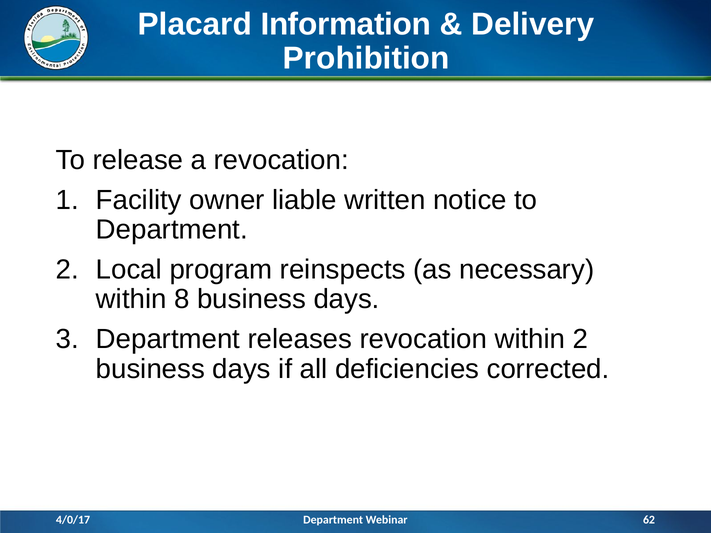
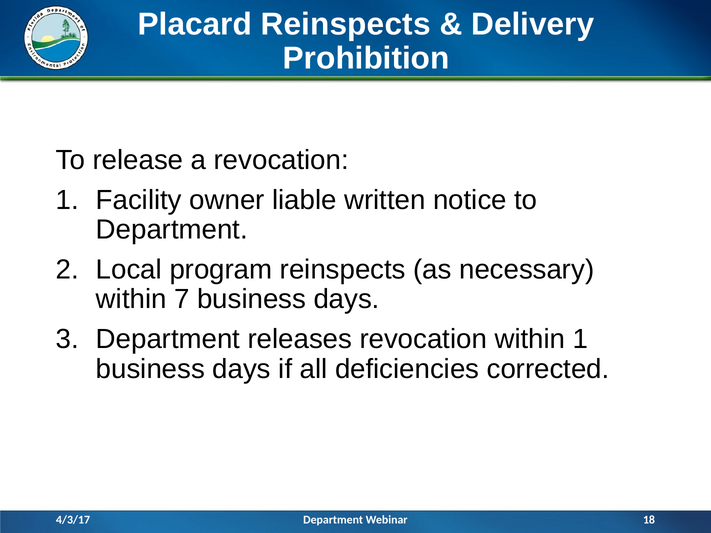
Placard Information: Information -> Reinspects
8: 8 -> 7
within 2: 2 -> 1
62: 62 -> 18
4/0/17: 4/0/17 -> 4/3/17
